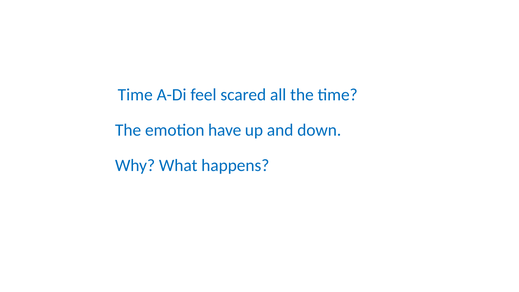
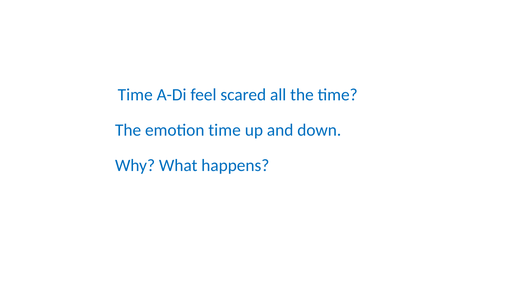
emotion have: have -> time
